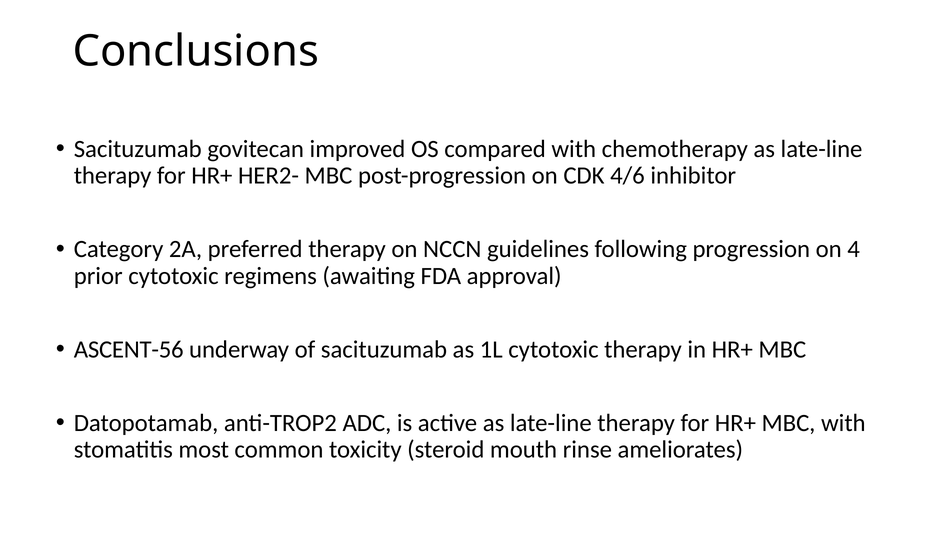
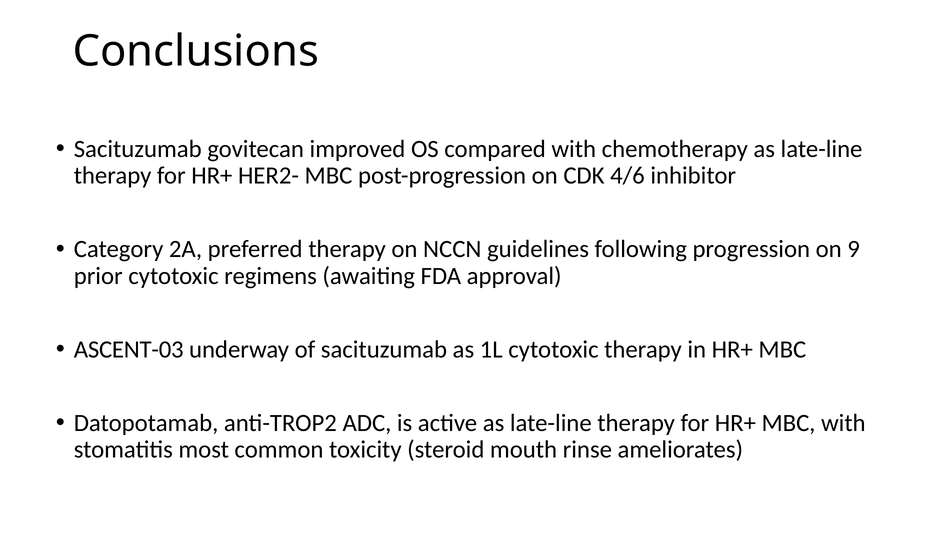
4: 4 -> 9
ASCENT-56: ASCENT-56 -> ASCENT-03
